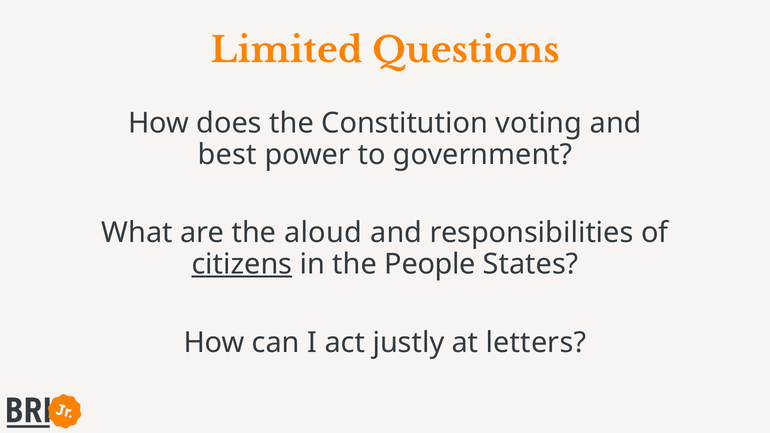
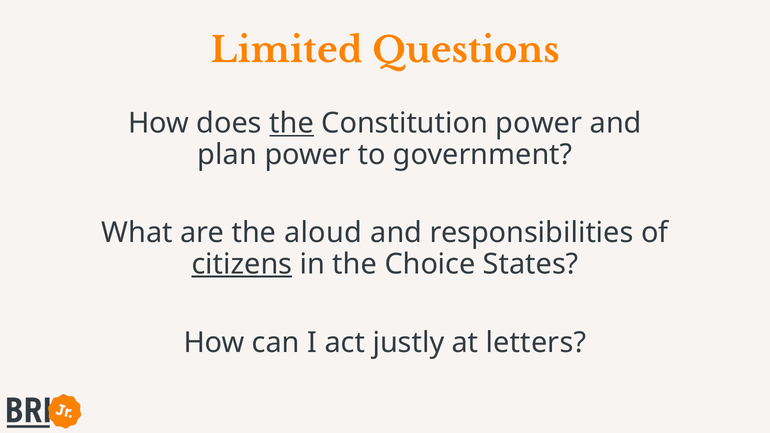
the at (292, 123) underline: none -> present
Constitution voting: voting -> power
best: best -> plan
People: People -> Choice
